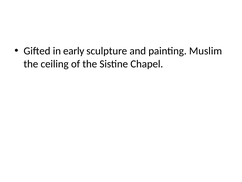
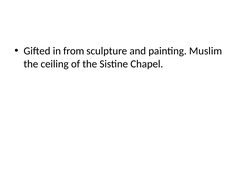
early: early -> from
